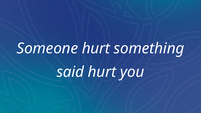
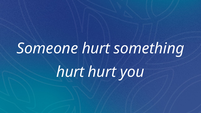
said at (70, 72): said -> hurt
